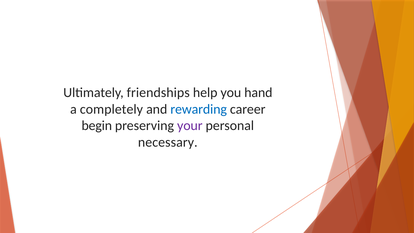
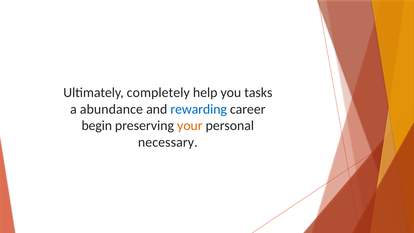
friendships: friendships -> completely
hand: hand -> tasks
completely: completely -> abundance
your colour: purple -> orange
